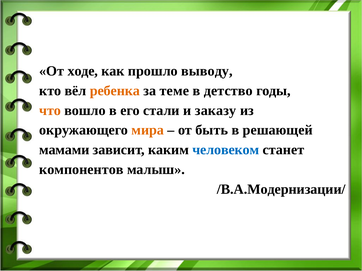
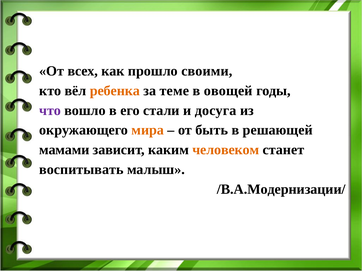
ходе: ходе -> всех
выводу: выводу -> своими
детство: детство -> овощей
что colour: orange -> purple
заказу: заказу -> досуга
человеком colour: blue -> orange
компонентов: компонентов -> воспитывать
